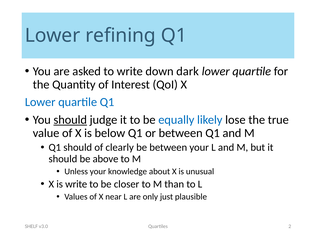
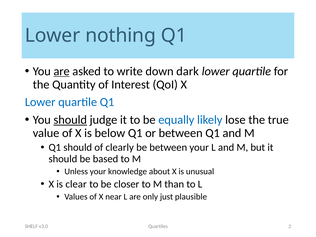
refining: refining -> nothing
are at (62, 71) underline: none -> present
above: above -> based
is write: write -> clear
